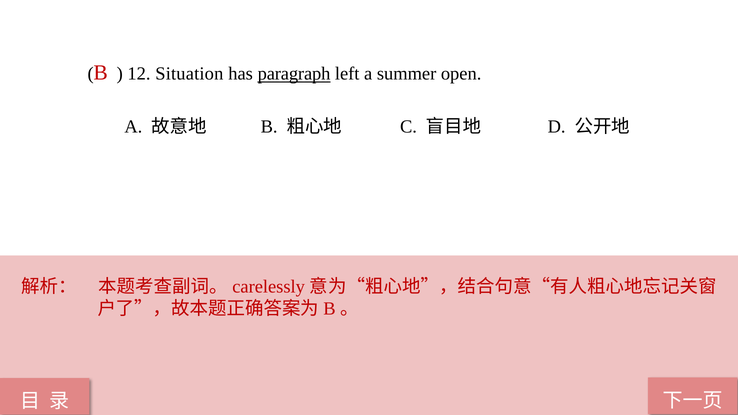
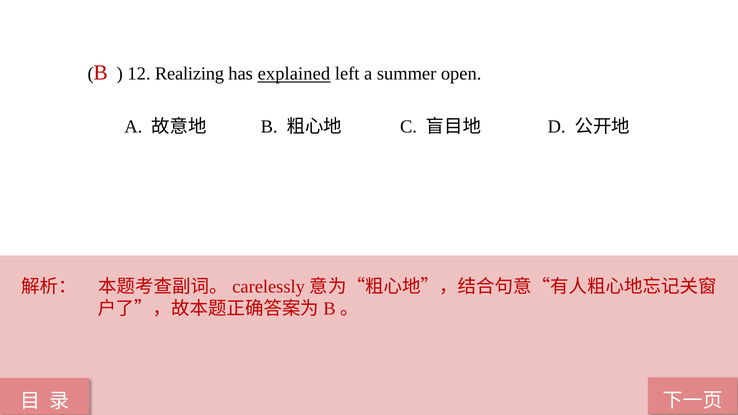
Situation: Situation -> Realizing
paragraph: paragraph -> explained
